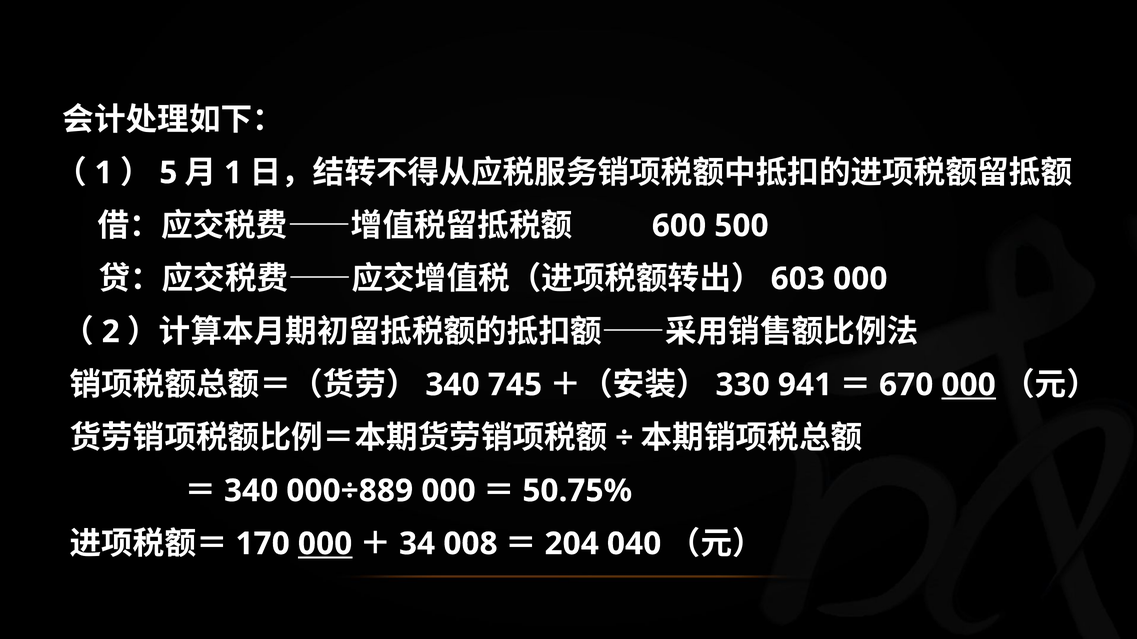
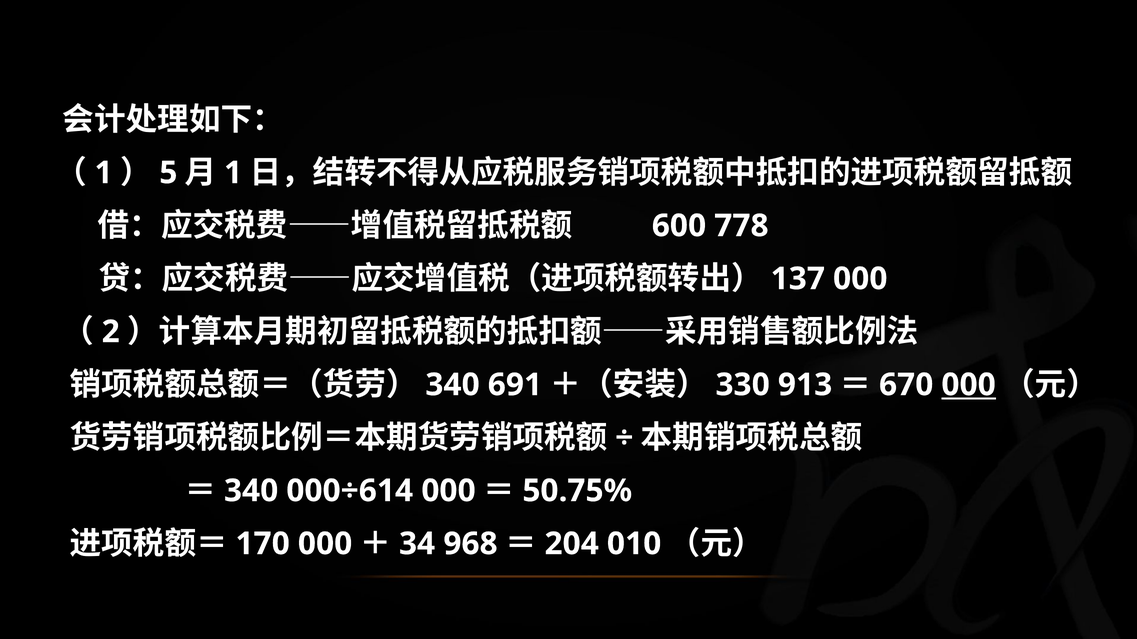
500: 500 -> 778
603: 603 -> 137
745: 745 -> 691
941: 941 -> 913
000÷889: 000÷889 -> 000÷614
000 at (325, 544) underline: present -> none
008: 008 -> 968
040: 040 -> 010
